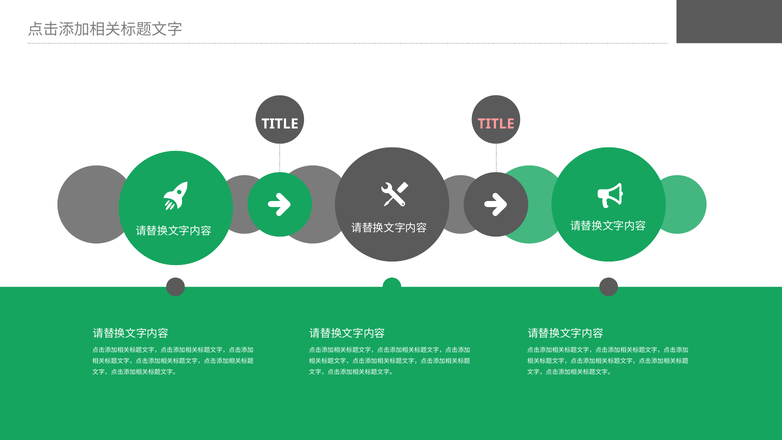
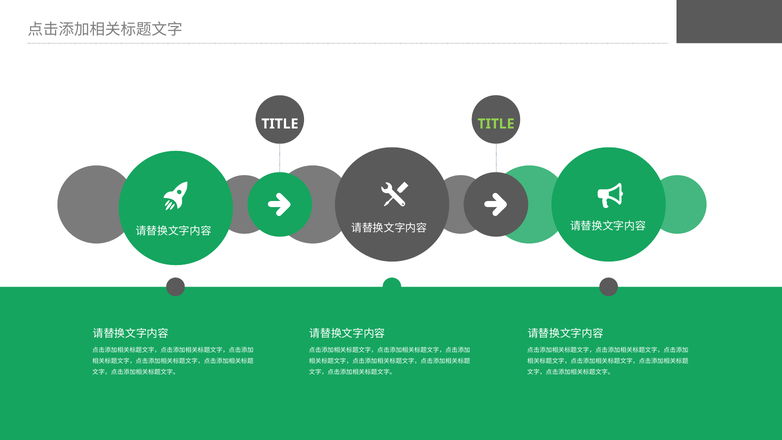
TITLE at (496, 124) colour: pink -> light green
